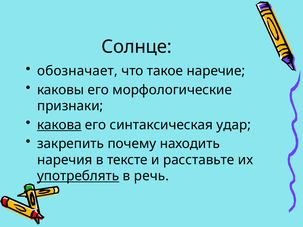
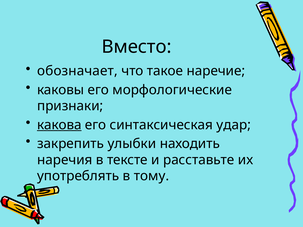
Солнце: Солнце -> Вместо
почему: почему -> улыбки
употреблять underline: present -> none
речь: речь -> тому
